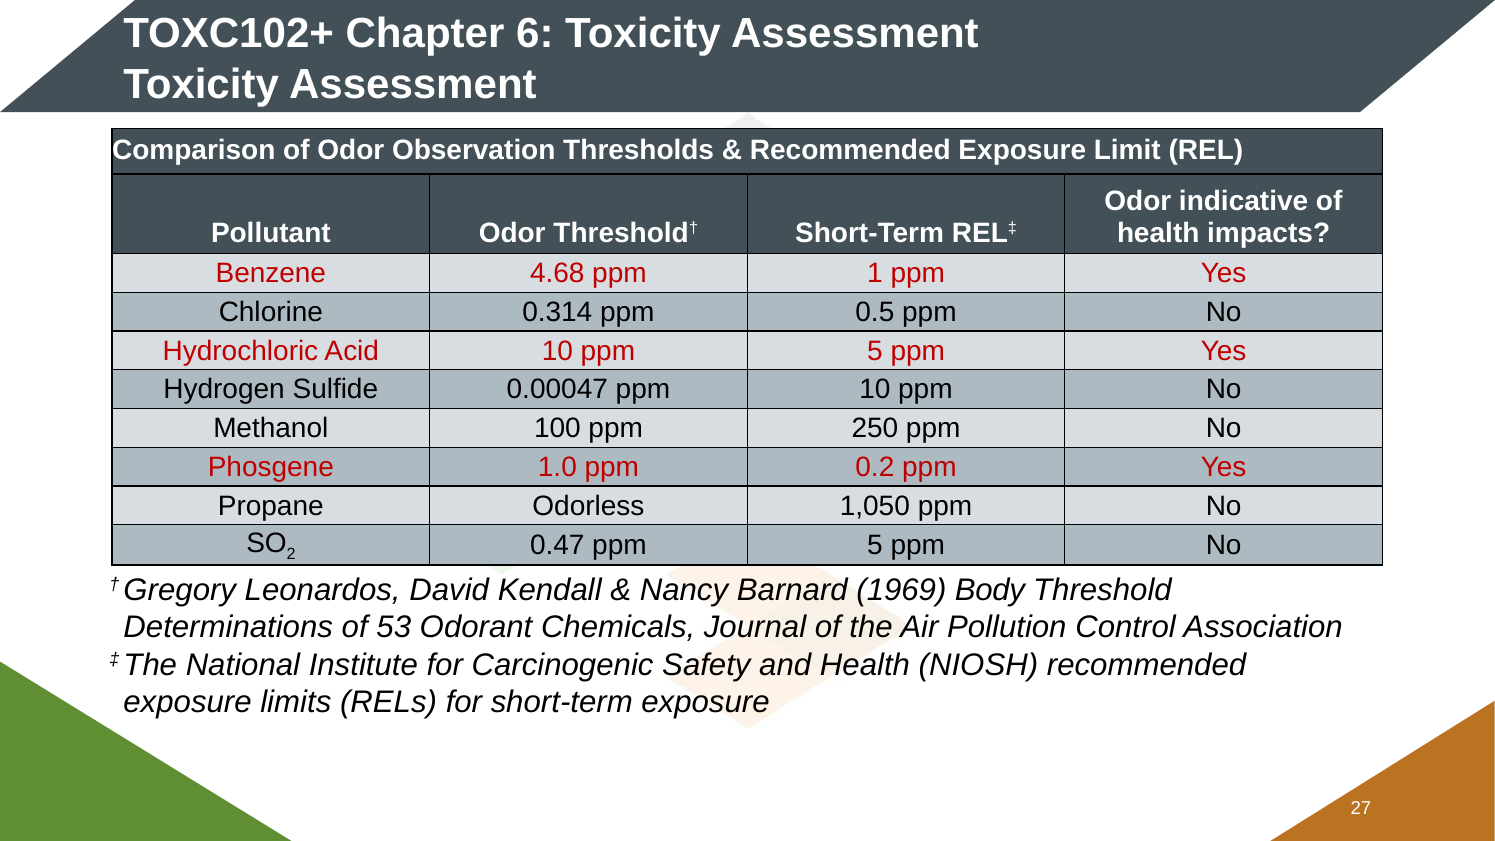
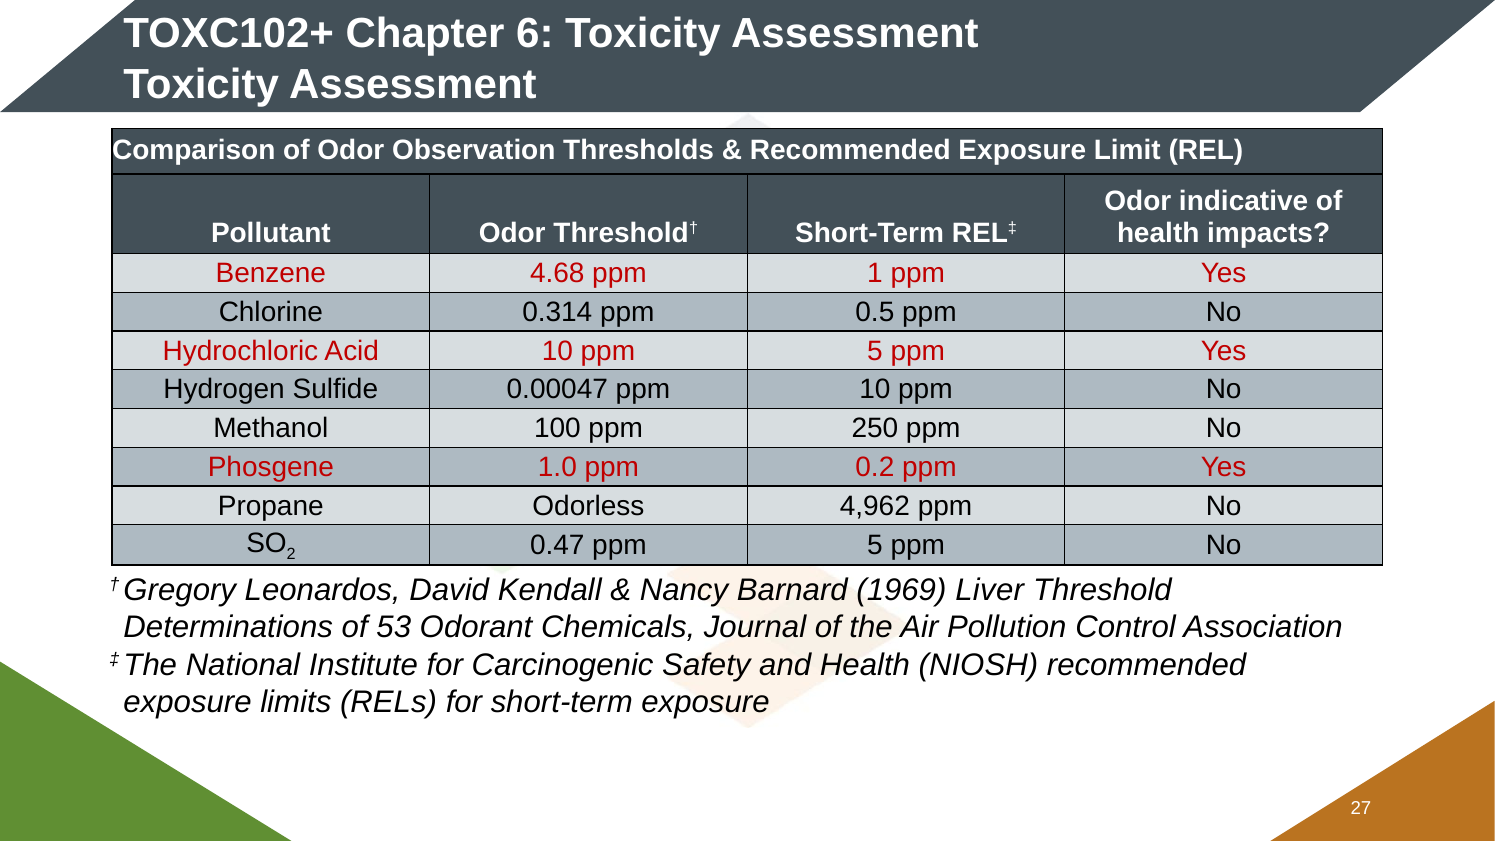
1,050: 1,050 -> 4,962
Body: Body -> Liver
